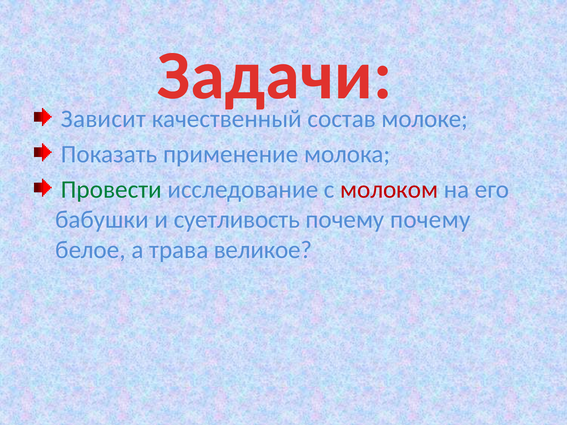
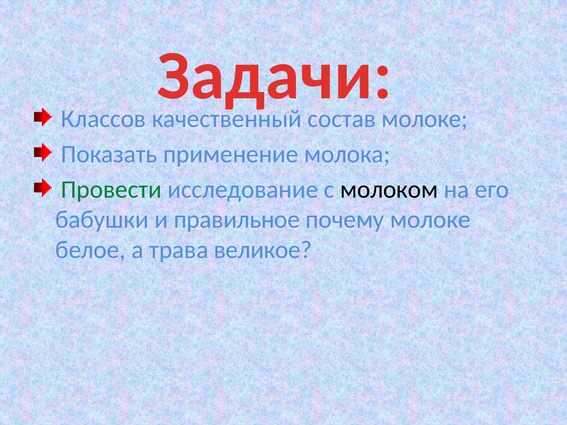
Зависит: Зависит -> Классов
молоком colour: red -> black
суетливость: суетливость -> правильное
почему почему: почему -> молоке
